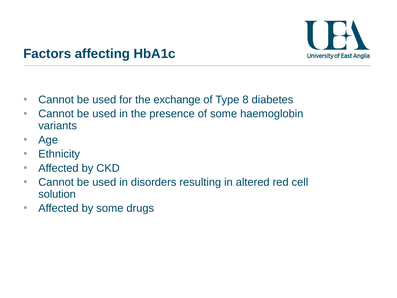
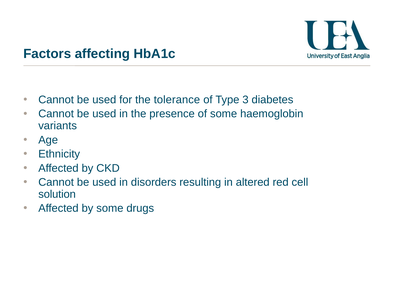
exchange: exchange -> tolerance
8: 8 -> 3
